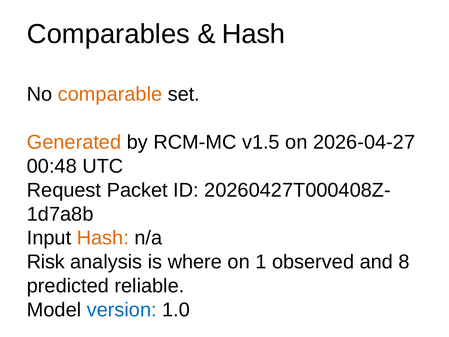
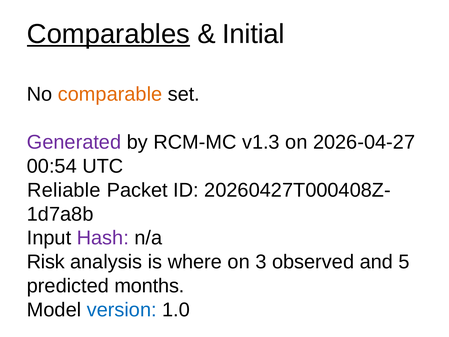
Comparables underline: none -> present
Hash at (253, 34): Hash -> Initial
Generated colour: orange -> purple
v1.5: v1.5 -> v1.3
00:48: 00:48 -> 00:54
Request: Request -> Reliable
Hash at (103, 238) colour: orange -> purple
1: 1 -> 3
8: 8 -> 5
reliable: reliable -> months
